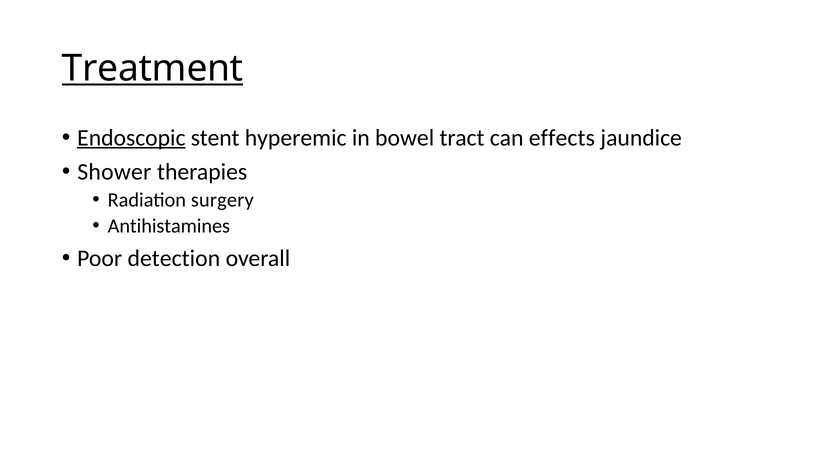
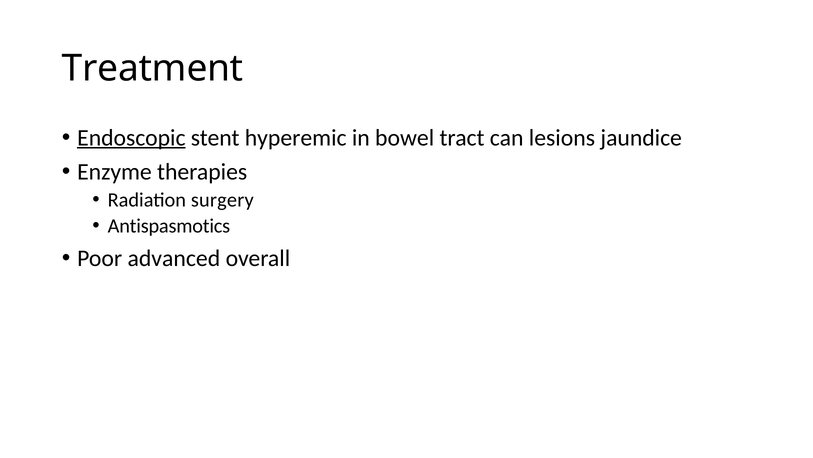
Treatment underline: present -> none
effects: effects -> lesions
Shower: Shower -> Enzyme
Antihistamines: Antihistamines -> Antispasmotics
detection: detection -> advanced
